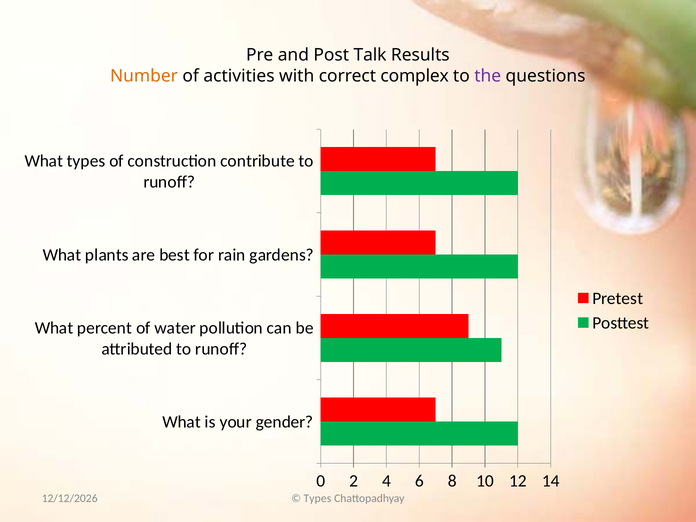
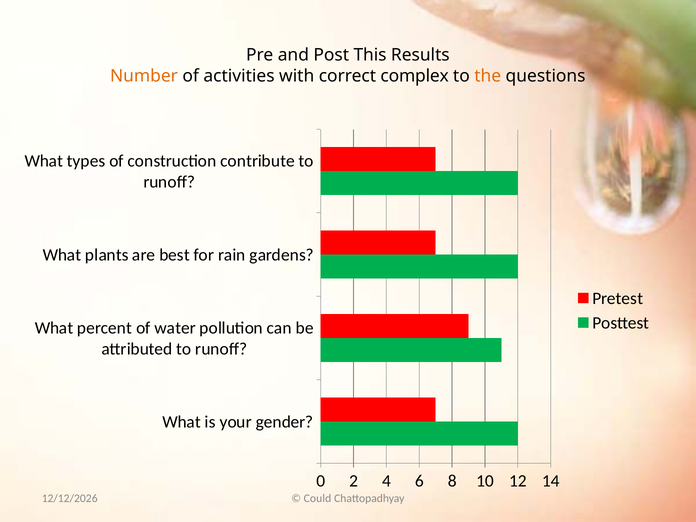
Talk: Talk -> This
the colour: purple -> orange
Types at (317, 498): Types -> Could
